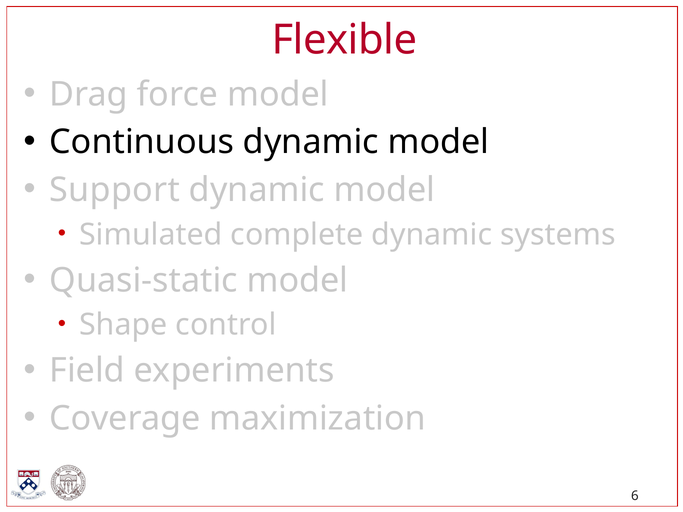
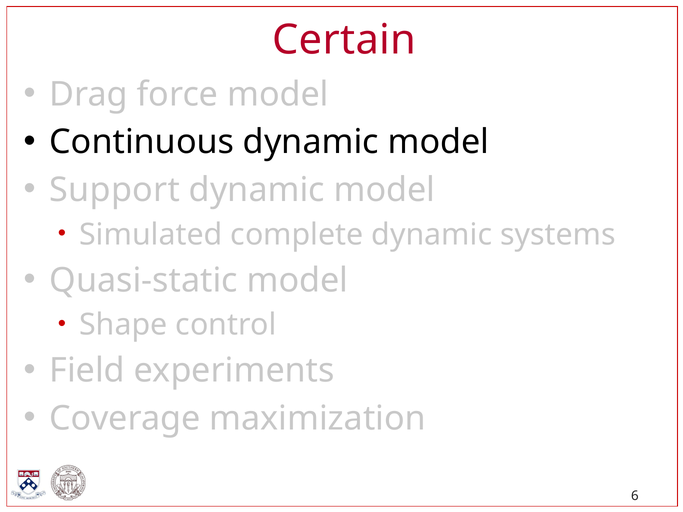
Flexible: Flexible -> Certain
